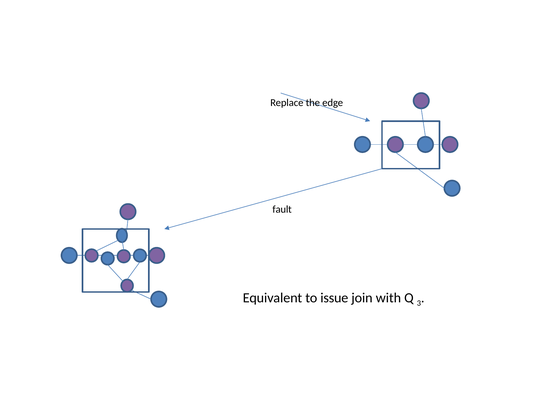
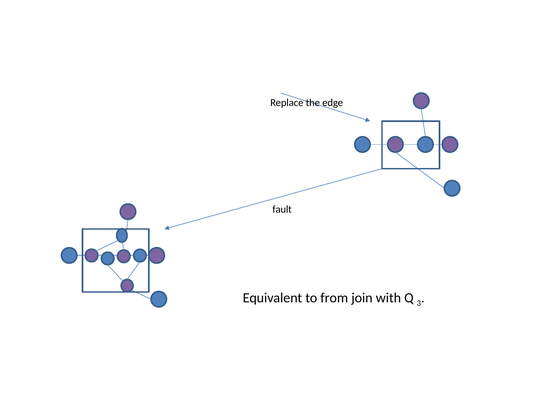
issue: issue -> from
